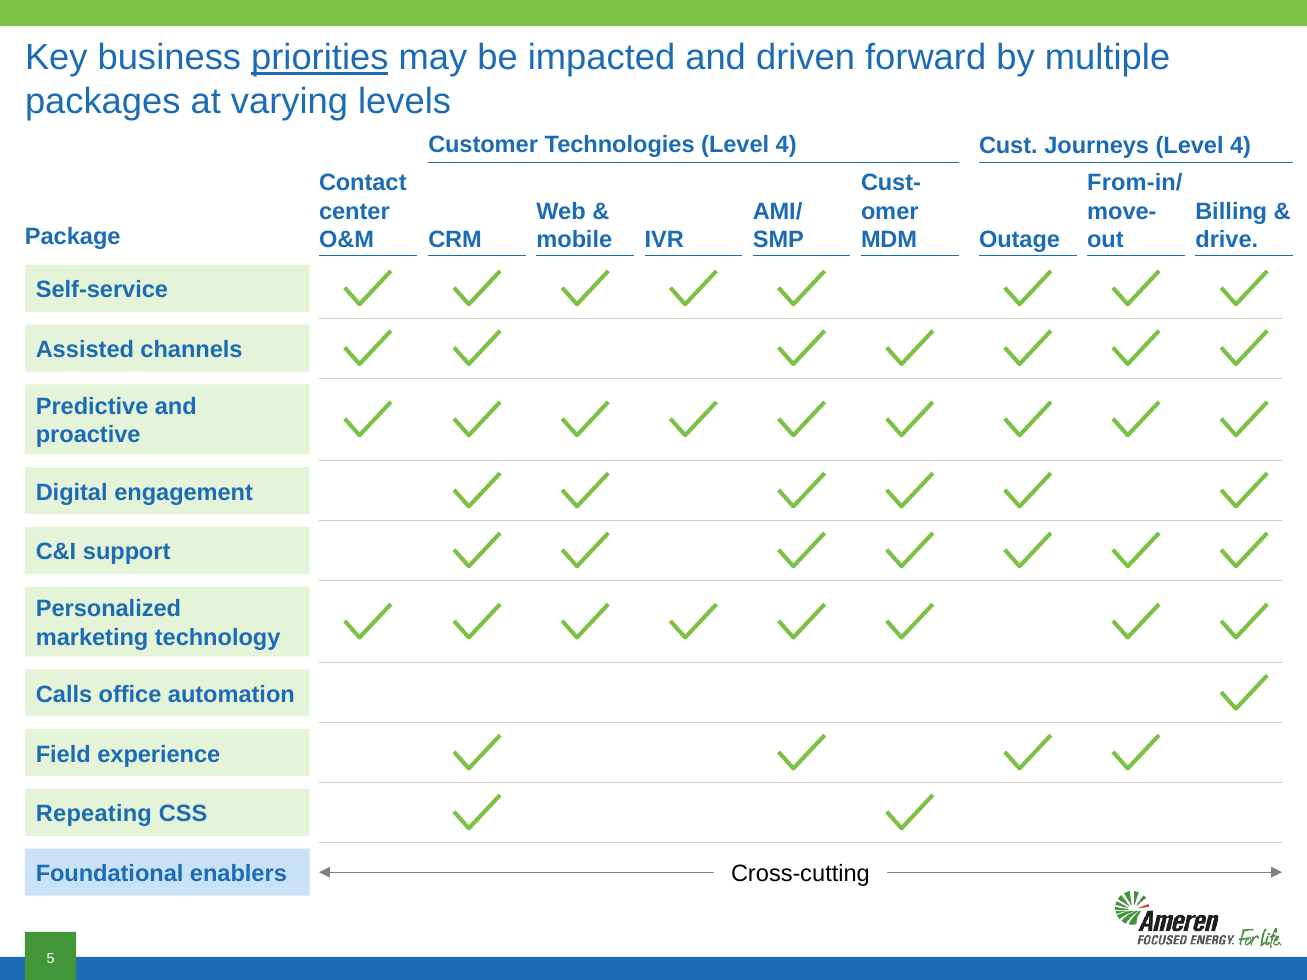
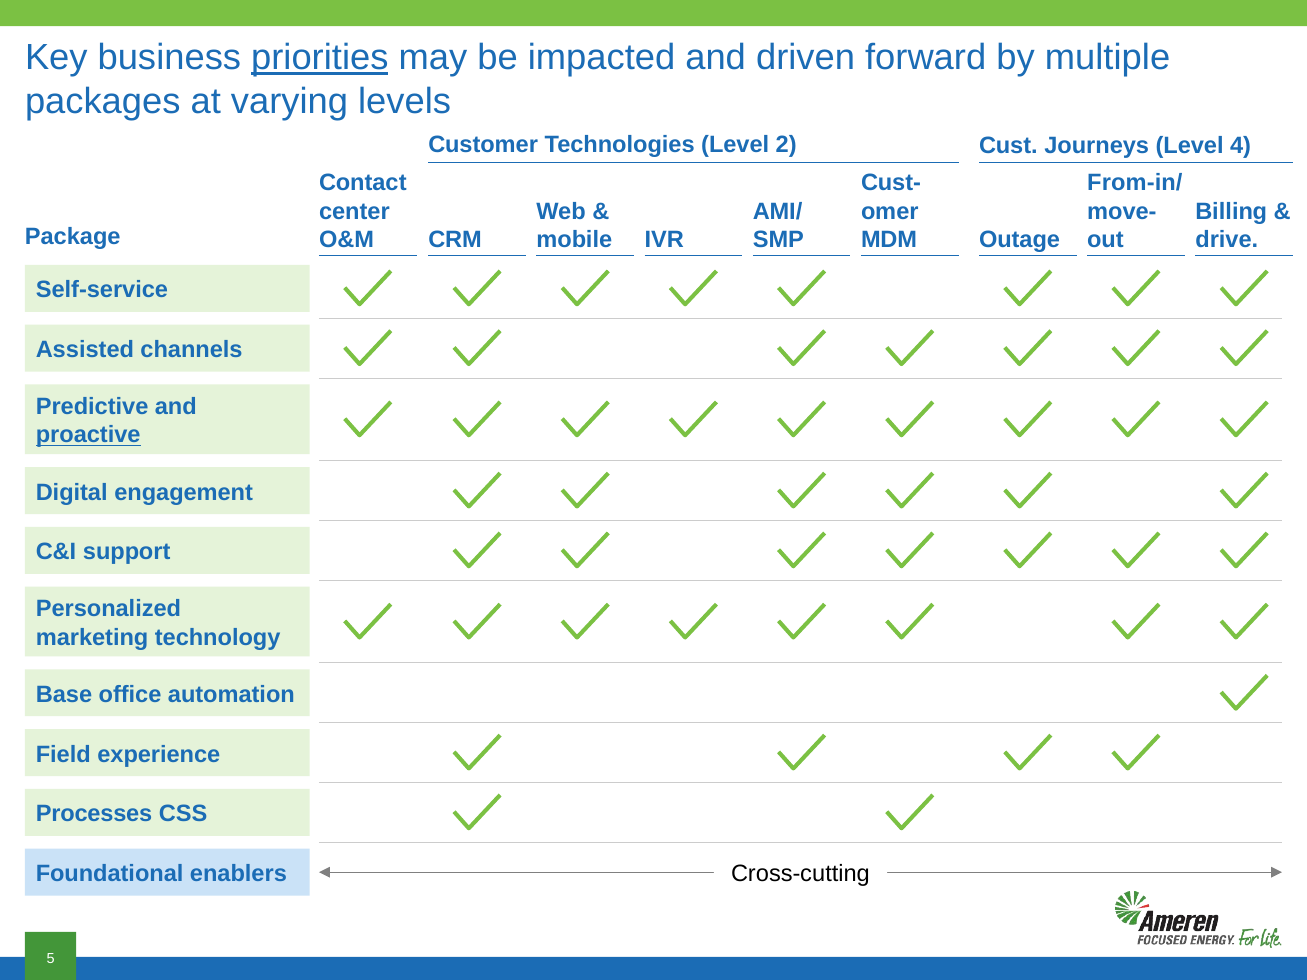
Technologies Level 4: 4 -> 2
proactive underline: none -> present
Calls: Calls -> Base
Repeating: Repeating -> Processes
